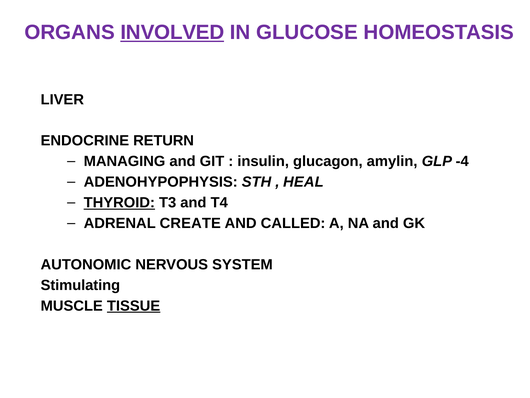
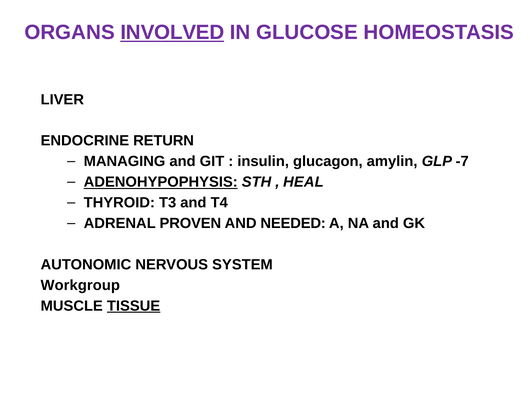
-4: -4 -> -7
ADENOHYPOPHYSIS underline: none -> present
THYROID underline: present -> none
CREATE: CREATE -> PROVEN
CALLED: CALLED -> NEEDED
Stimulating: Stimulating -> Workgroup
